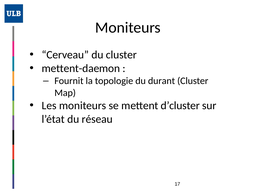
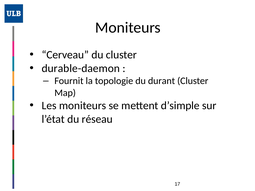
mettent-daemon: mettent-daemon -> durable-daemon
d’cluster: d’cluster -> d’simple
